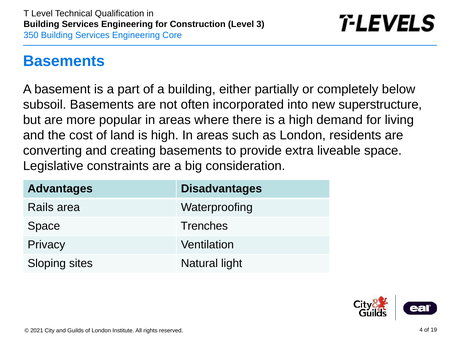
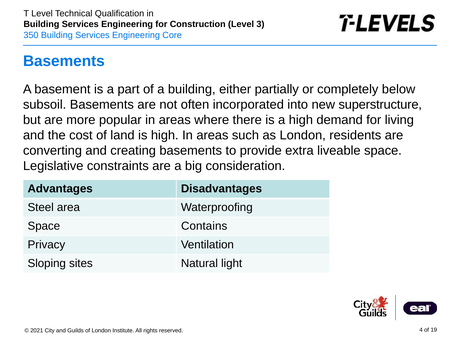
Rails: Rails -> Steel
Trenches: Trenches -> Contains
